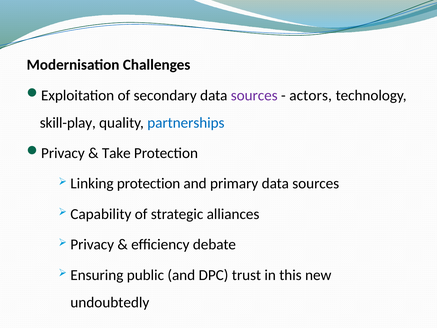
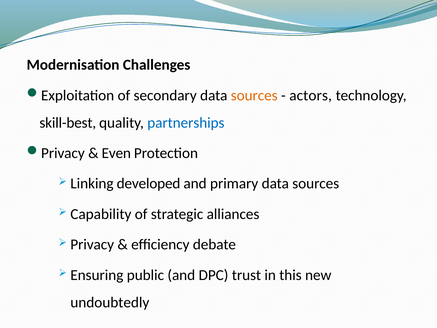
sources at (254, 95) colour: purple -> orange
skill-play: skill-play -> skill-best
Take: Take -> Even
Linking protection: protection -> developed
